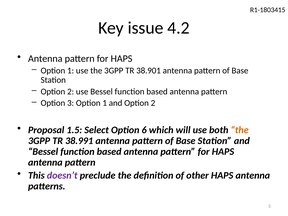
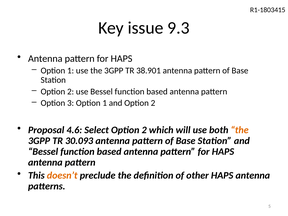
4.2: 4.2 -> 9.3
1.5: 1.5 -> 4.6
Select Option 6: 6 -> 2
38.991: 38.991 -> 30.093
doesn’t colour: purple -> orange
